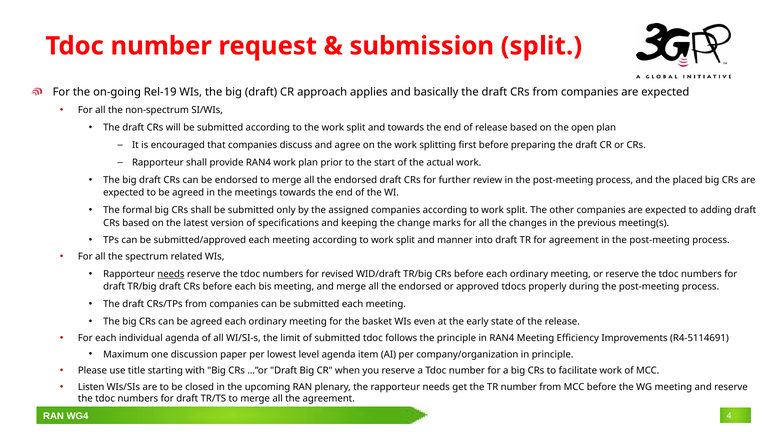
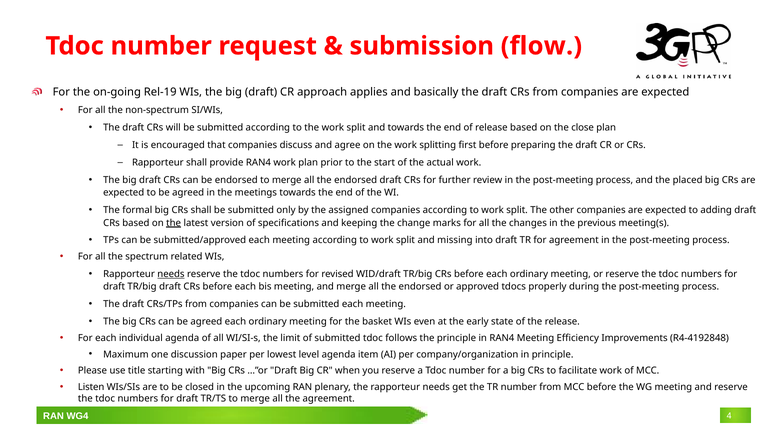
submission split: split -> flow
open: open -> close
the at (174, 223) underline: none -> present
manner: manner -> missing
R4-5114691: R4-5114691 -> R4-4192848
